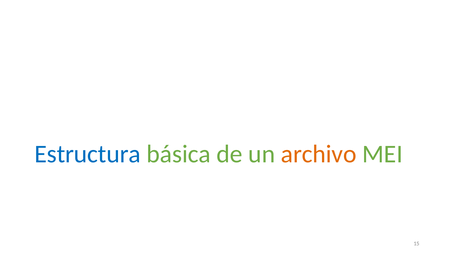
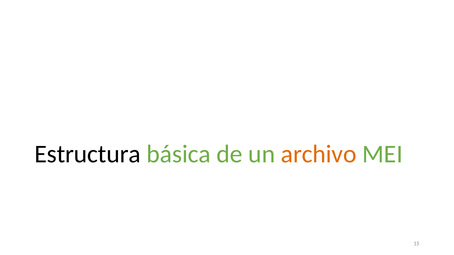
Estructura colour: blue -> black
